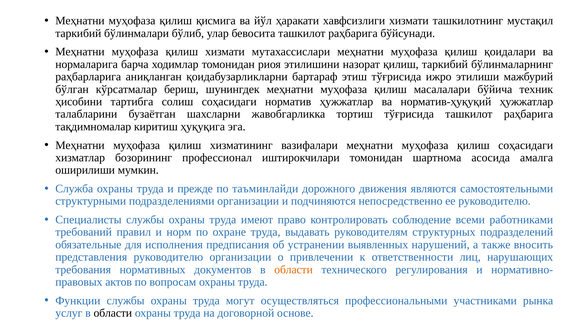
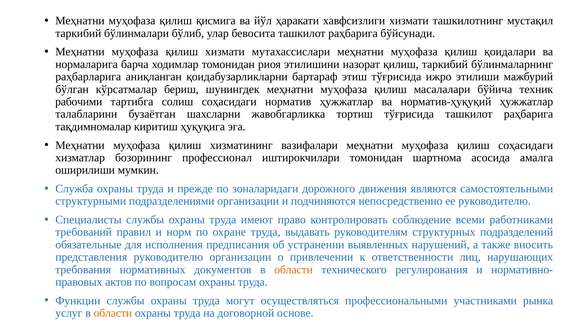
ҳисобини: ҳисобини -> рабочими
таъминлайди: таъминлайди -> зоналаридаги
области at (113, 313) colour: black -> orange
